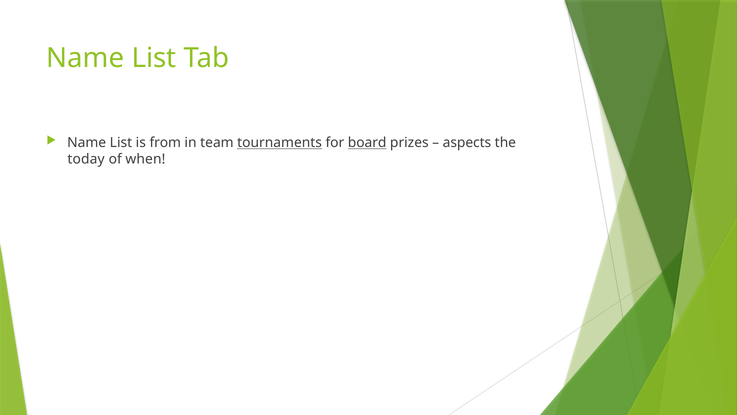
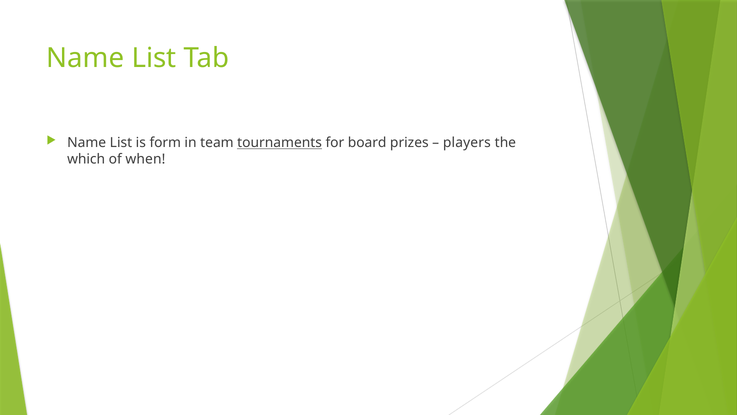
from: from -> form
board underline: present -> none
aspects: aspects -> players
today: today -> which
